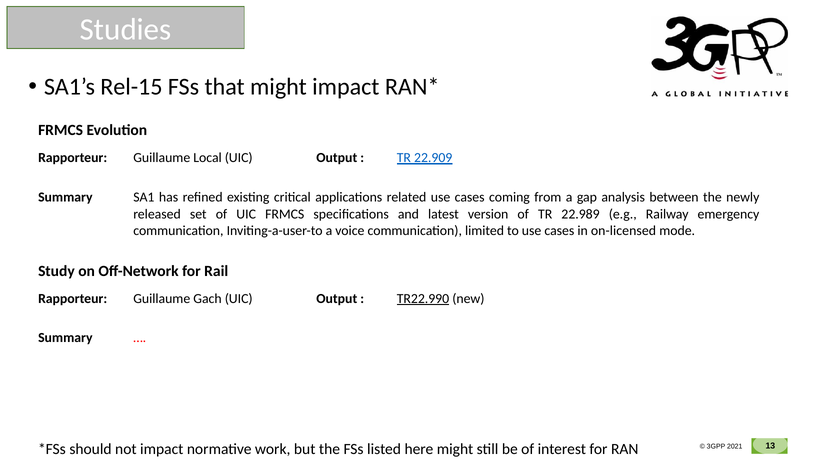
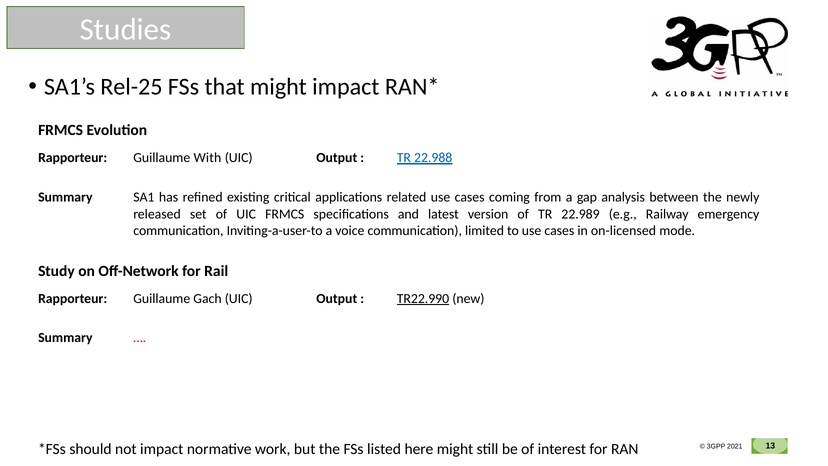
Rel-15: Rel-15 -> Rel-25
Local: Local -> With
22.909: 22.909 -> 22.988
